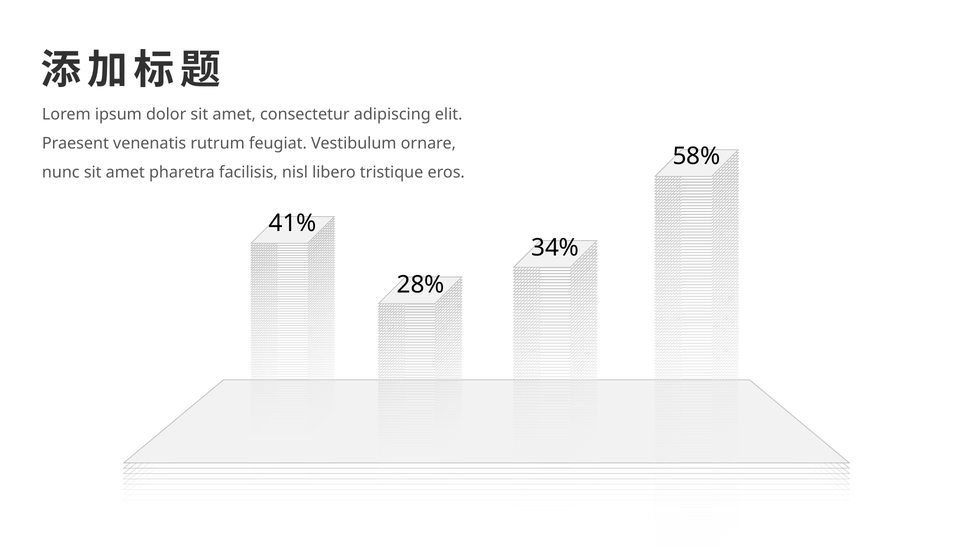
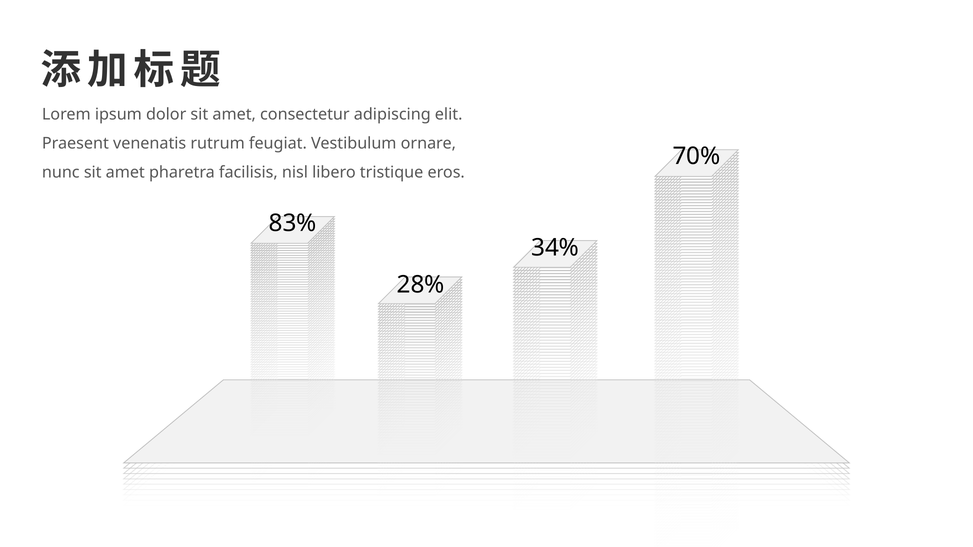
58%: 58% -> 70%
41%: 41% -> 83%
